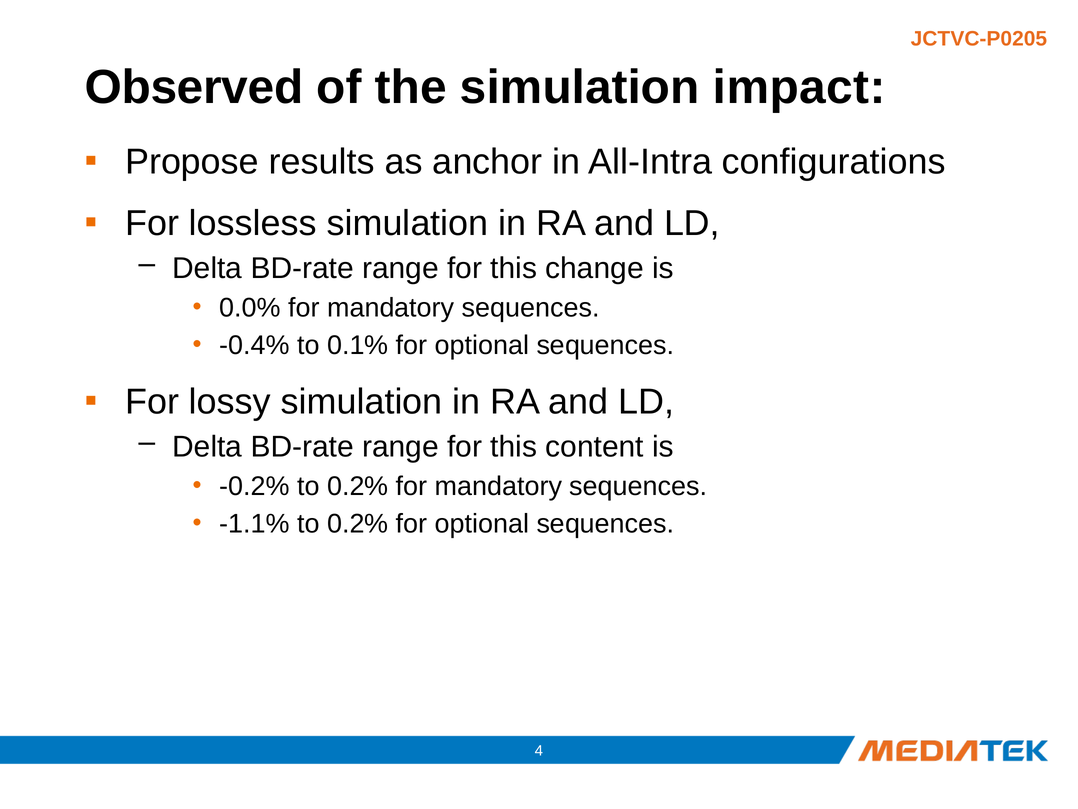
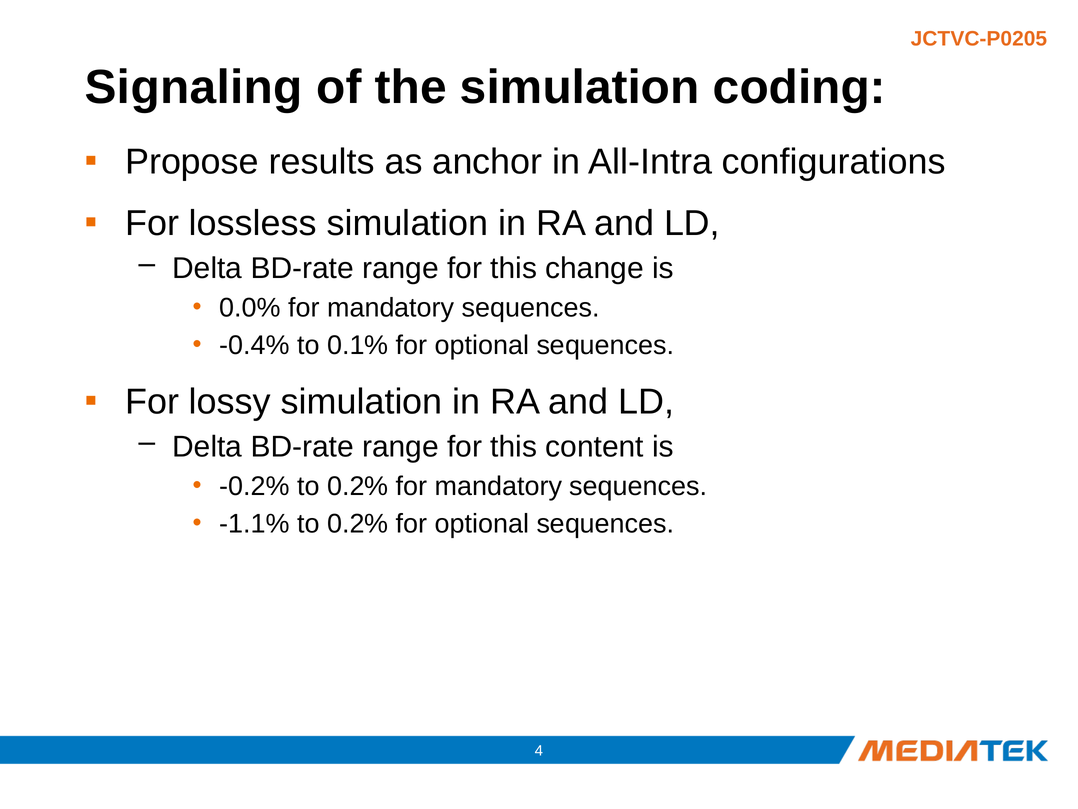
Observed: Observed -> Signaling
impact: impact -> coding
